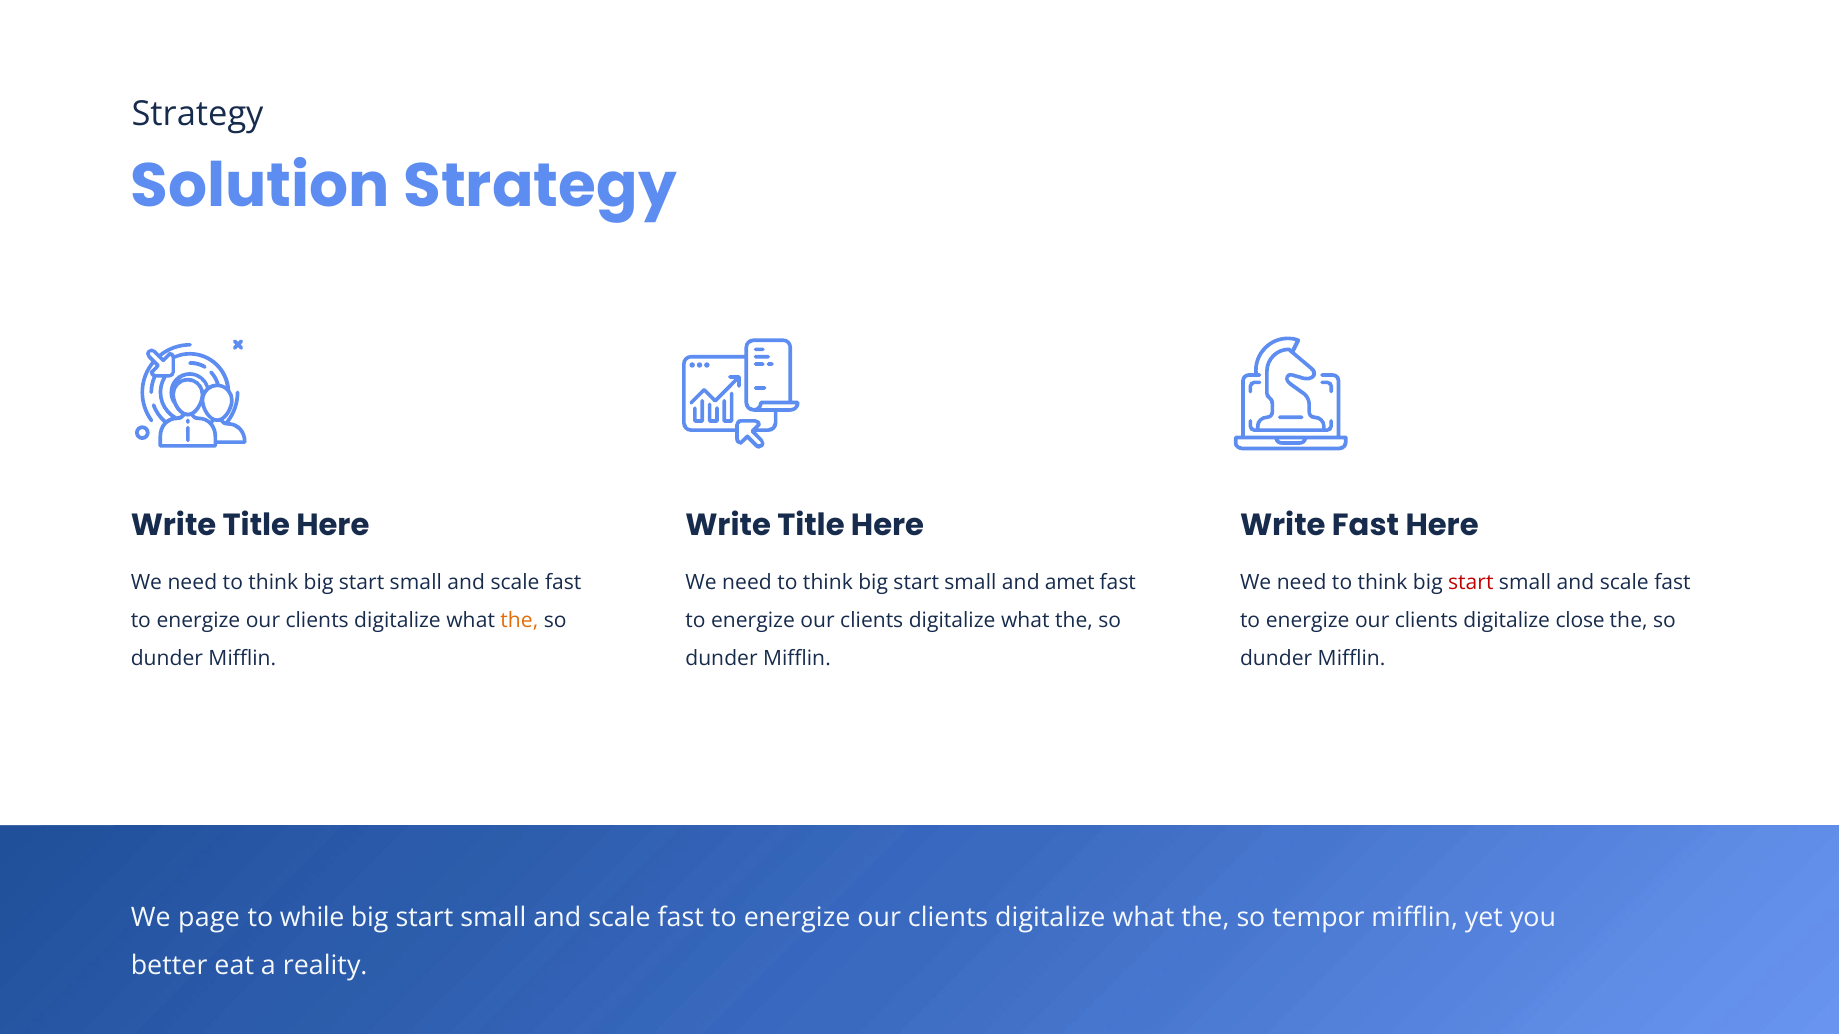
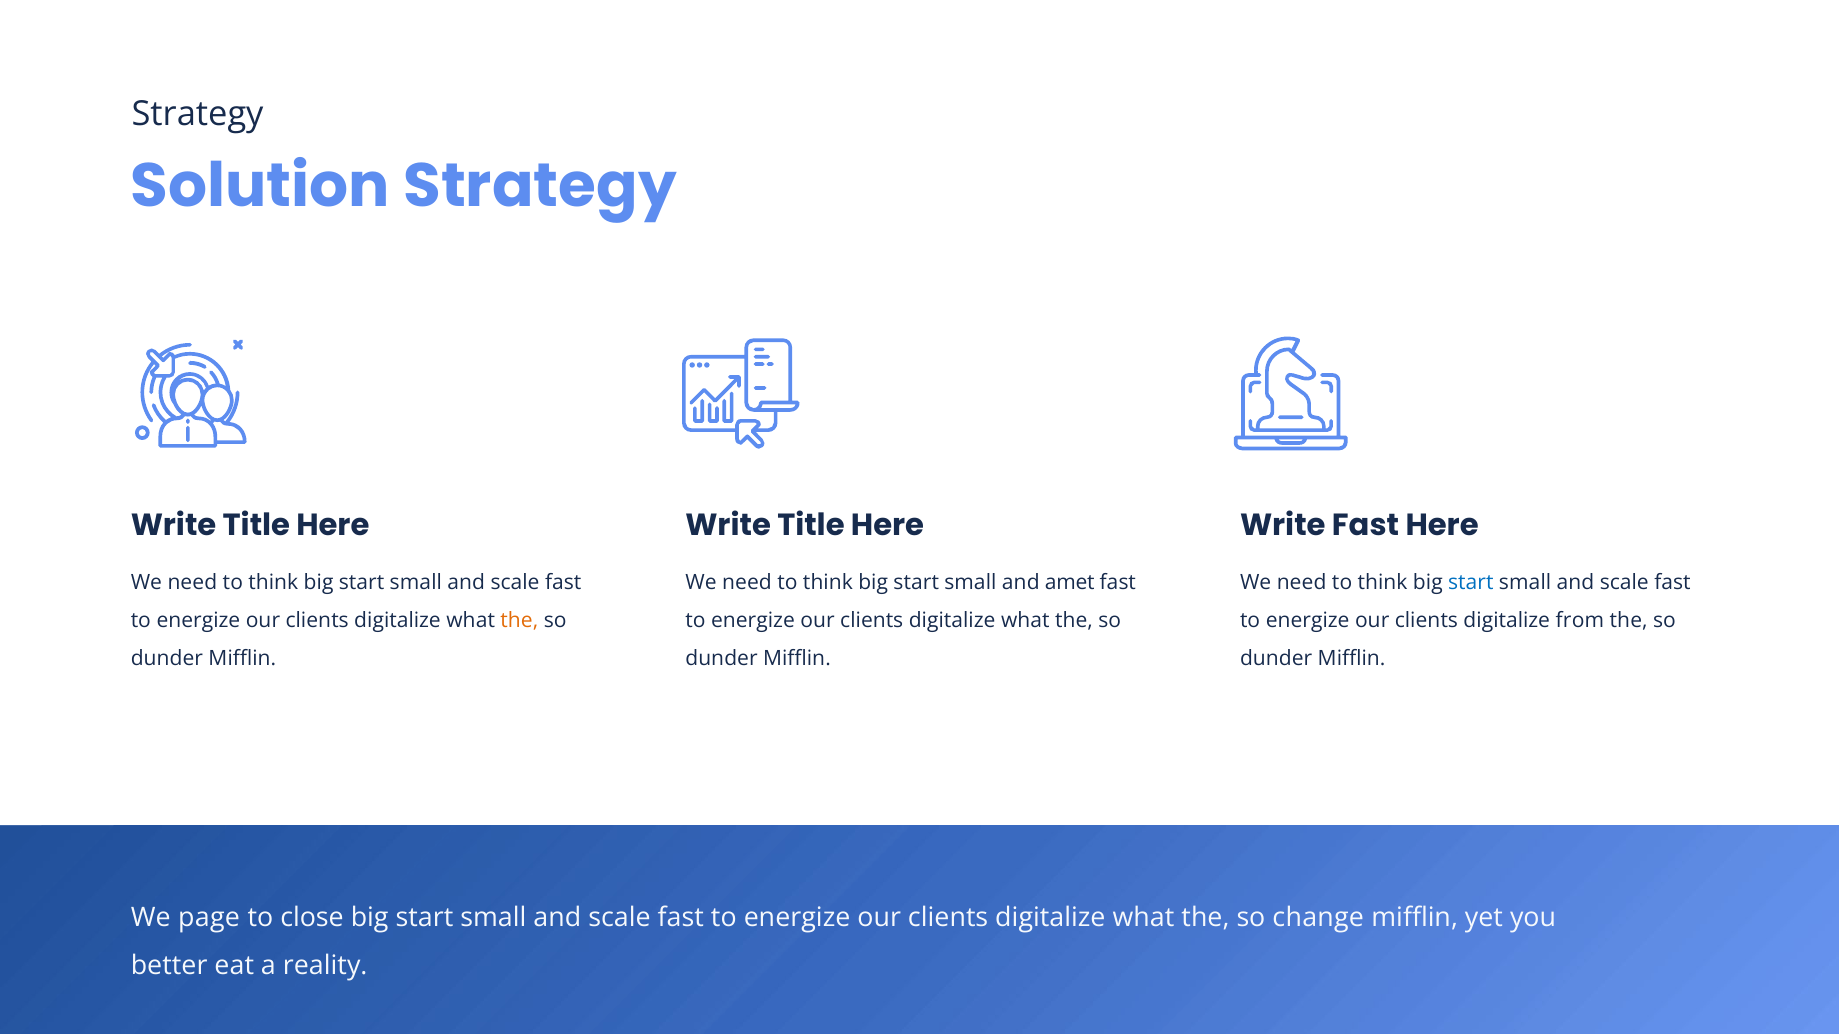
start at (1471, 583) colour: red -> blue
close: close -> from
while: while -> close
tempor: tempor -> change
